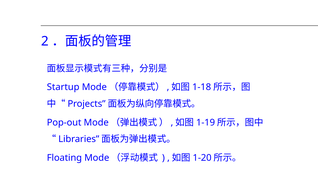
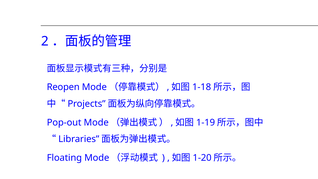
Startup: Startup -> Reopen
